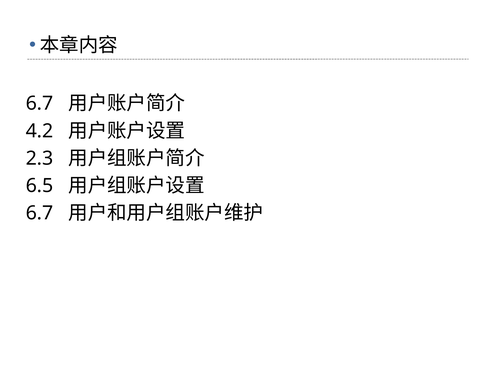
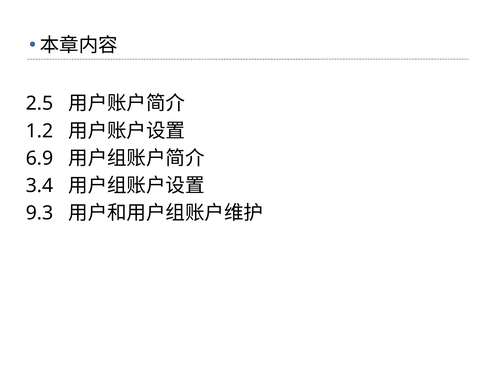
6.7 at (40, 103): 6.7 -> 2.5
4.2: 4.2 -> 1.2
2.3: 2.3 -> 6.9
6.5: 6.5 -> 3.4
6.7 at (40, 213): 6.7 -> 9.3
